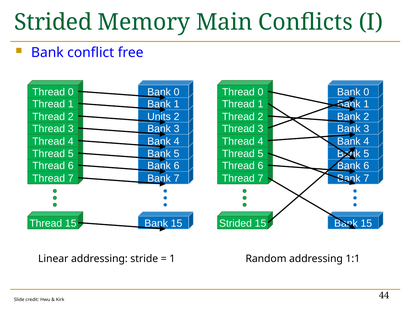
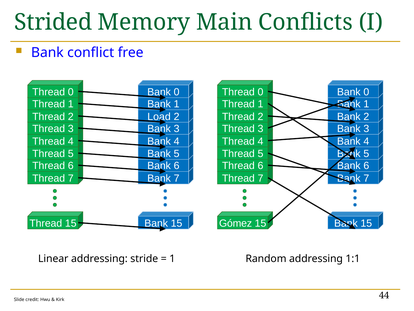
Units: Units -> Load
Strided at (236, 223): Strided -> Gómez
